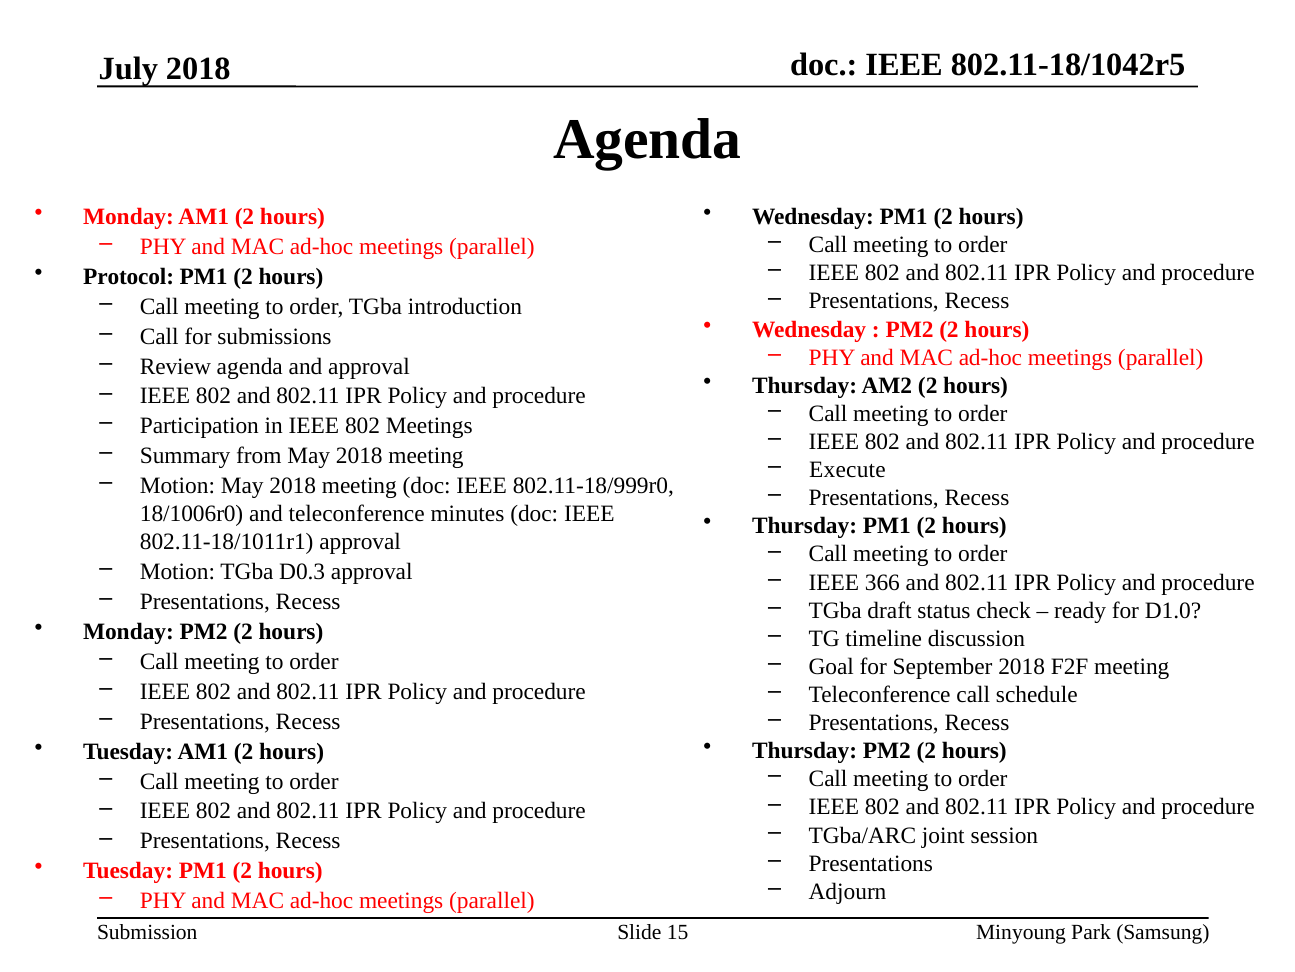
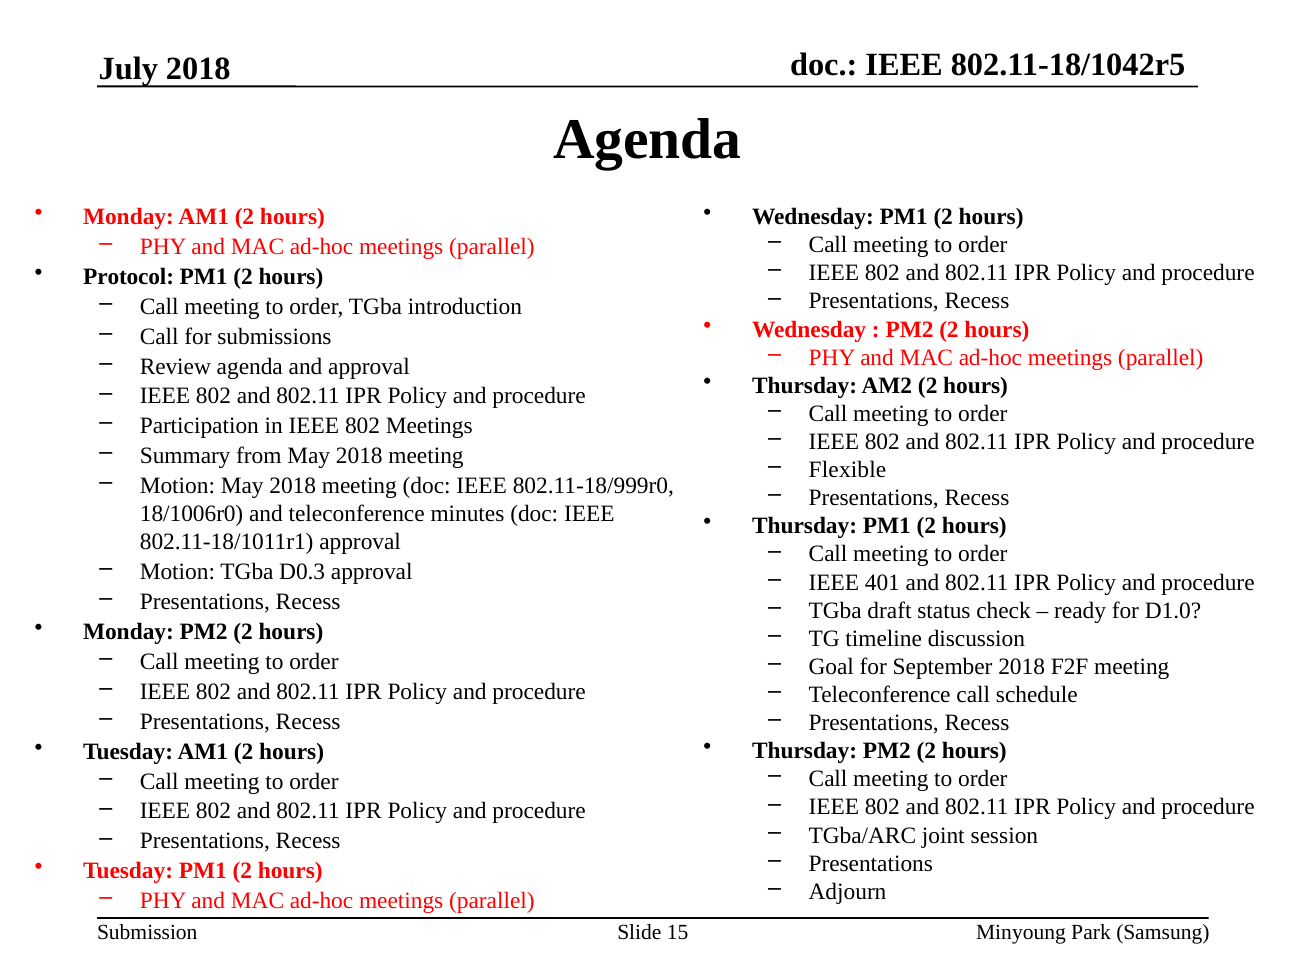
Execute: Execute -> Flexible
366: 366 -> 401
